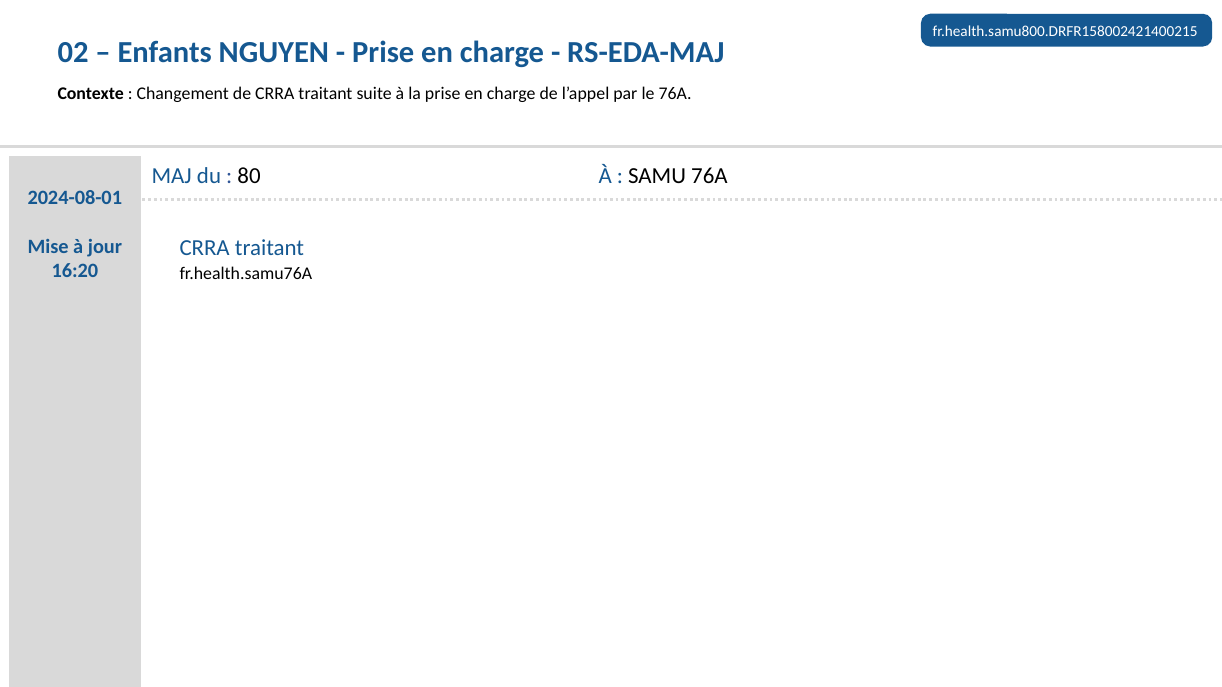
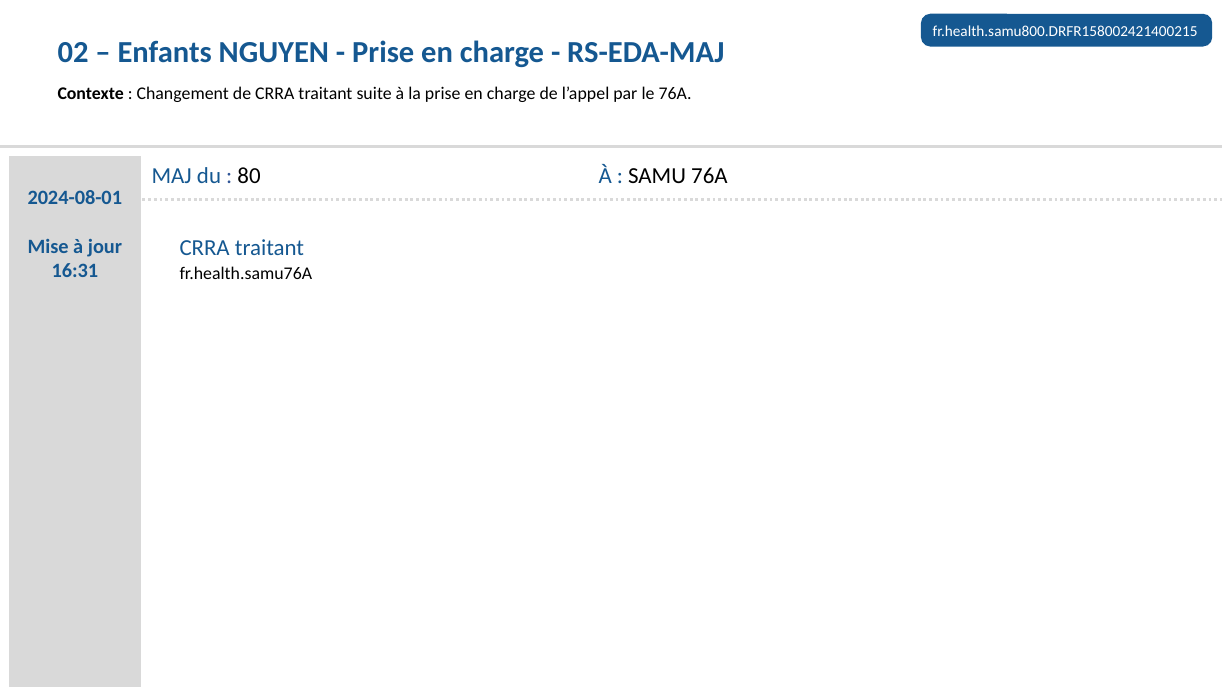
16:20: 16:20 -> 16:31
